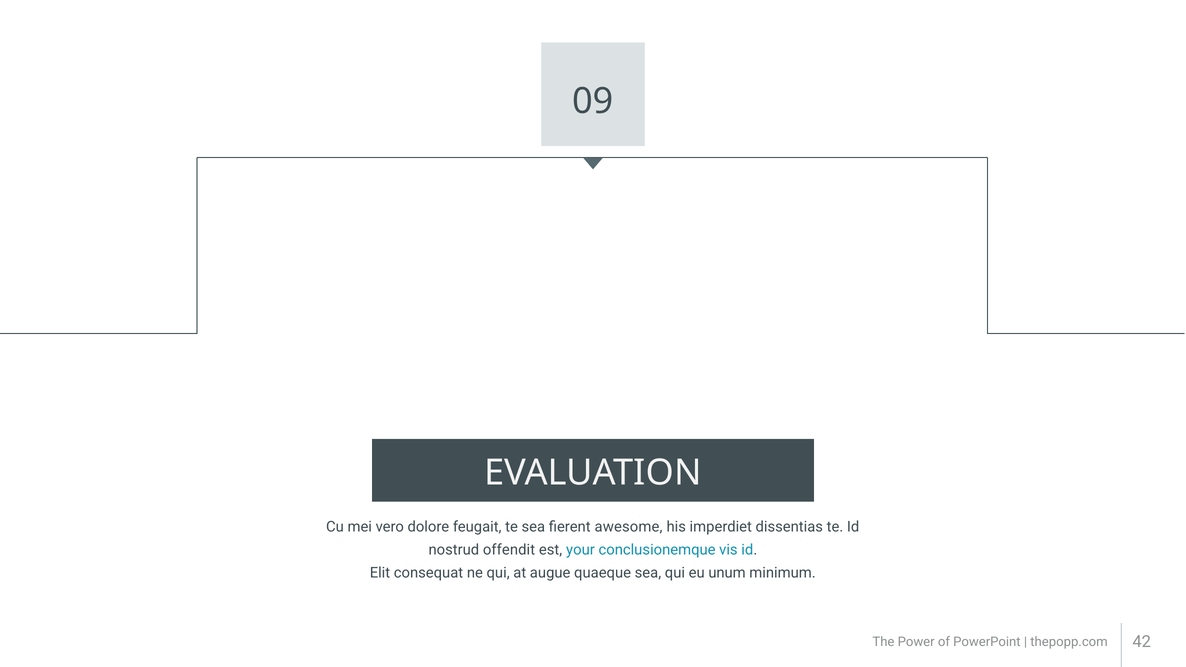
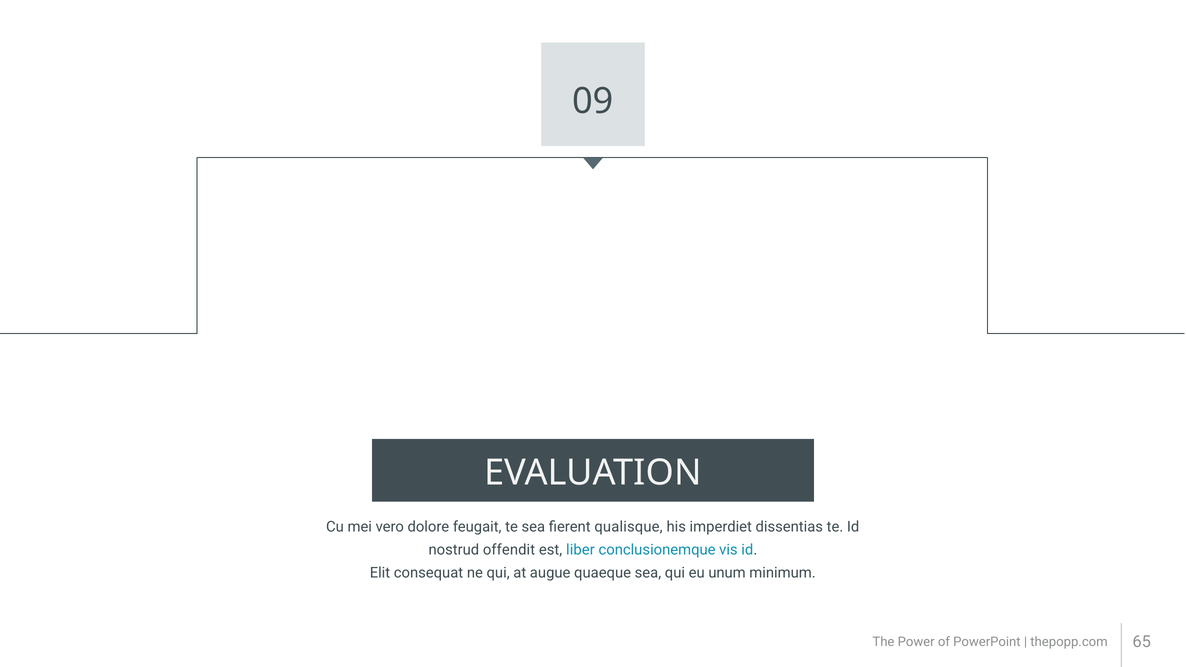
awesome: awesome -> qualisque
your: your -> liber
42: 42 -> 65
